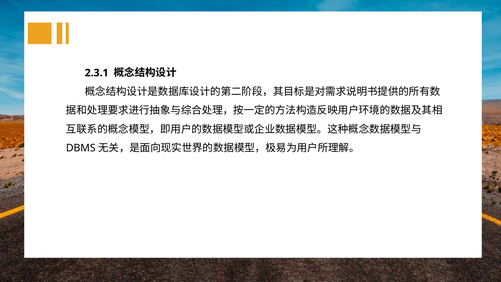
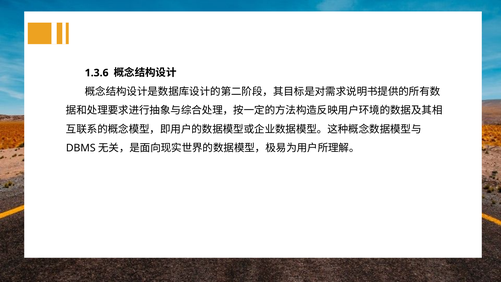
2.3.1: 2.3.1 -> 1.3.6
